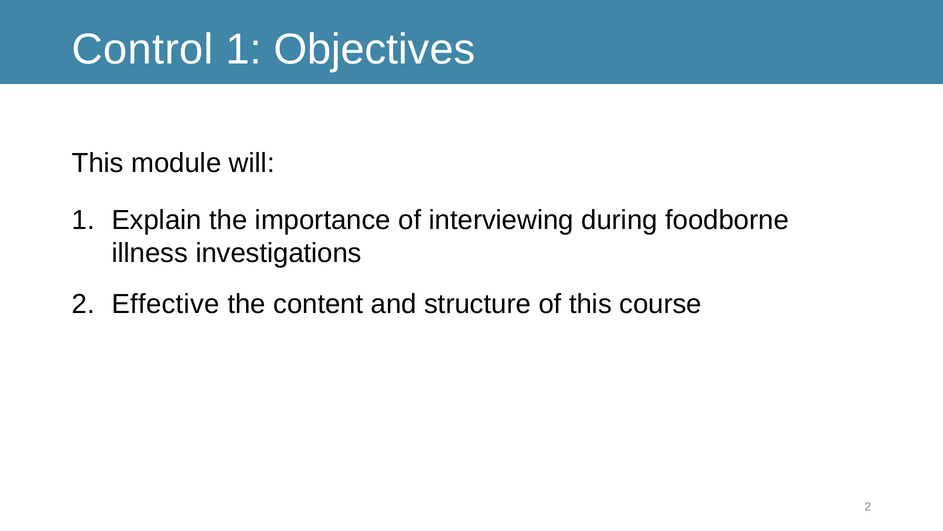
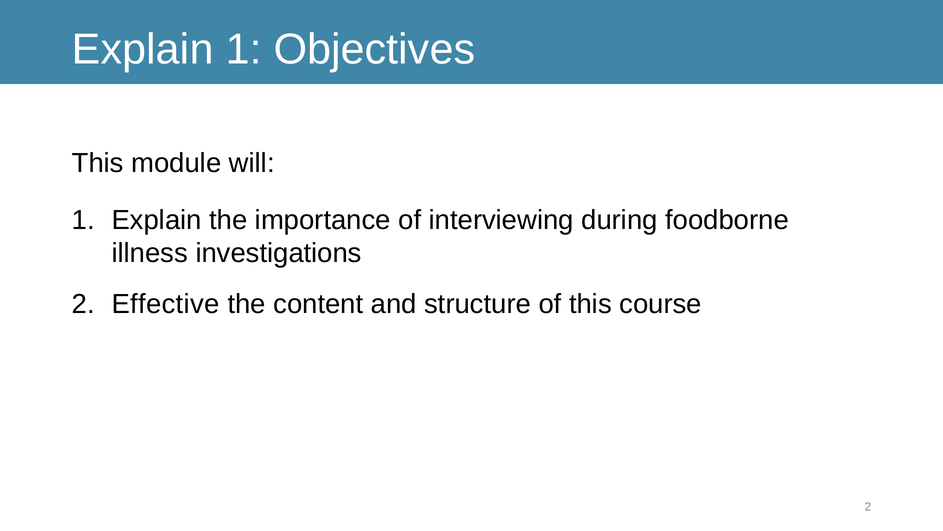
Control at (143, 49): Control -> Explain
